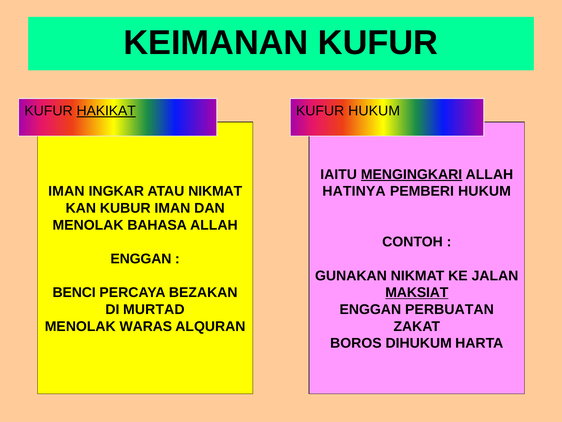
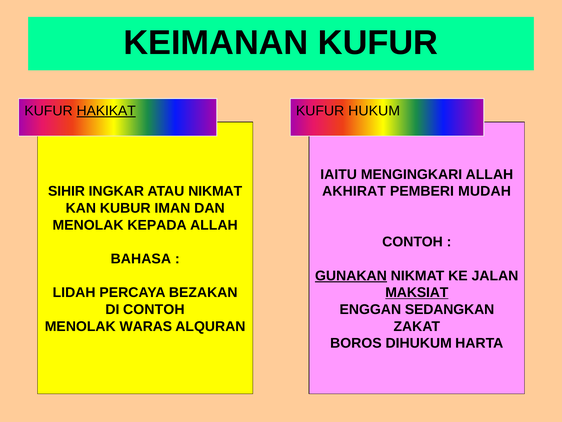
MENGINGKARI underline: present -> none
IMAN at (66, 191): IMAN -> SIHIR
HATINYA: HATINYA -> AKHIRAT
PEMBERI HUKUM: HUKUM -> MUDAH
BAHASA: BAHASA -> KEPADA
ENGGAN at (141, 259): ENGGAN -> BAHASA
GUNAKAN underline: none -> present
BENCI: BENCI -> LIDAH
DI MURTAD: MURTAD -> CONTOH
PERBUATAN: PERBUATAN -> SEDANGKAN
